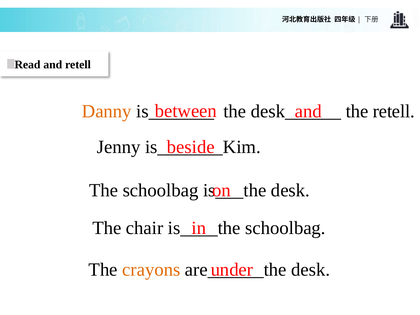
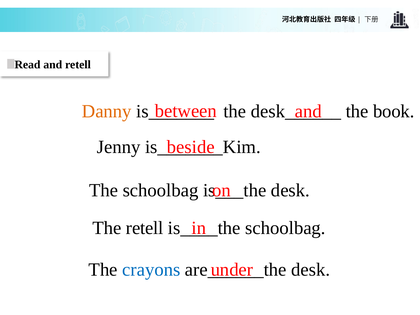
the retell: retell -> book
The chair: chair -> retell
crayons colour: orange -> blue
